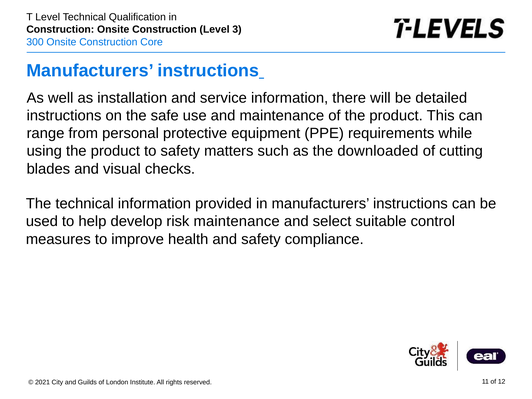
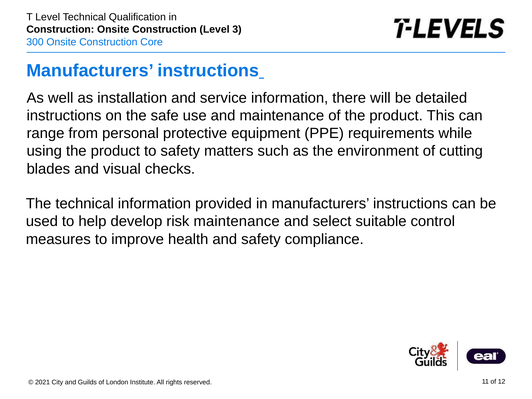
downloaded: downloaded -> environment
